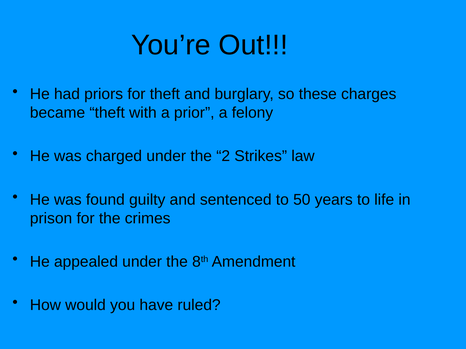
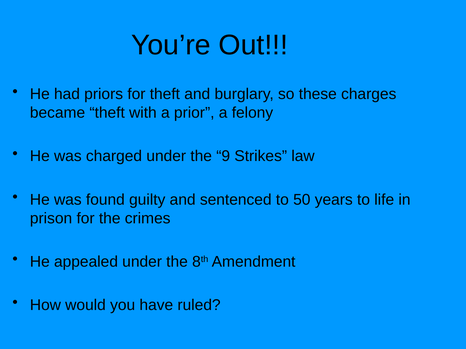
2: 2 -> 9
